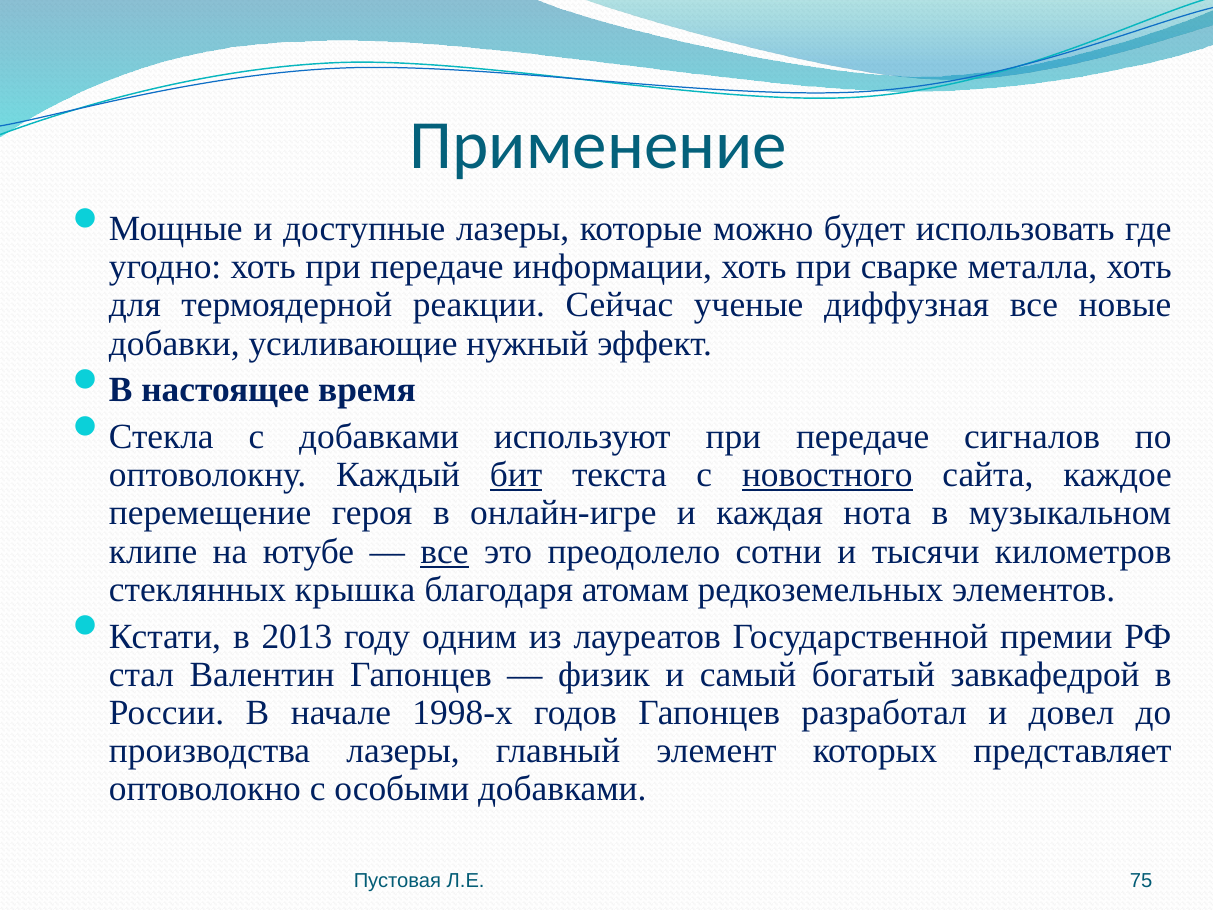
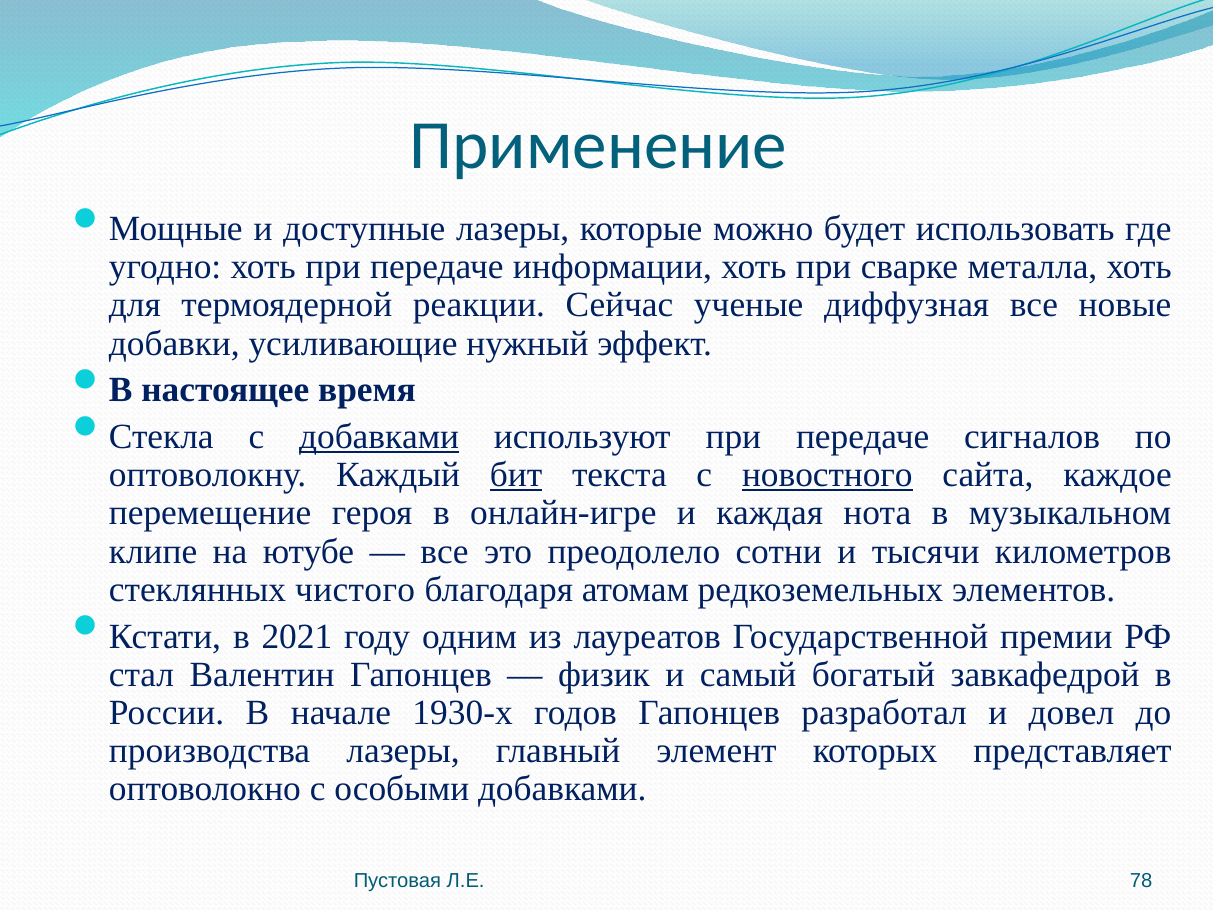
добавками at (379, 437) underline: none -> present
все at (445, 551) underline: present -> none
крышка: крышка -> чистого
2013: 2013 -> 2021
1998-х: 1998-х -> 1930-х
75: 75 -> 78
